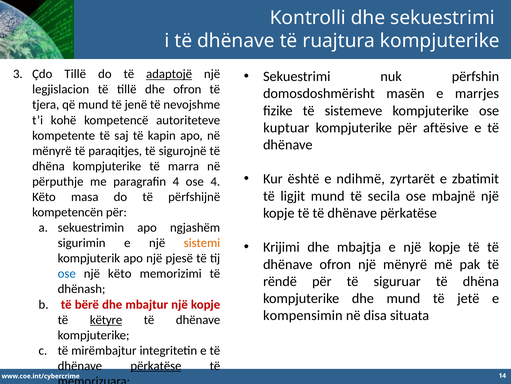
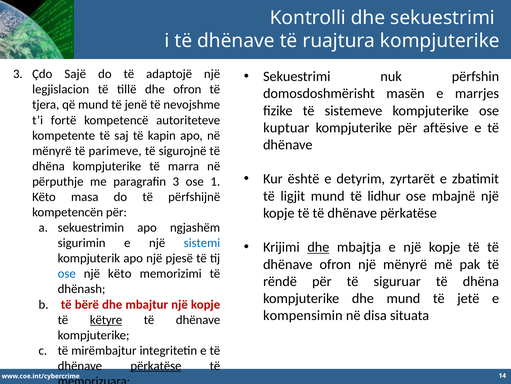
Çdo Tillë: Tillë -> Sajë
adaptojë underline: present -> none
kohë: kohë -> fortë
paraqitjes: paraqitjes -> parimeve
ndihmë: ndihmë -> detyrim
paragrafin 4: 4 -> 3
ose 4: 4 -> 1
secila: secila -> lidhur
sistemi colour: orange -> blue
dhe at (318, 247) underline: none -> present
